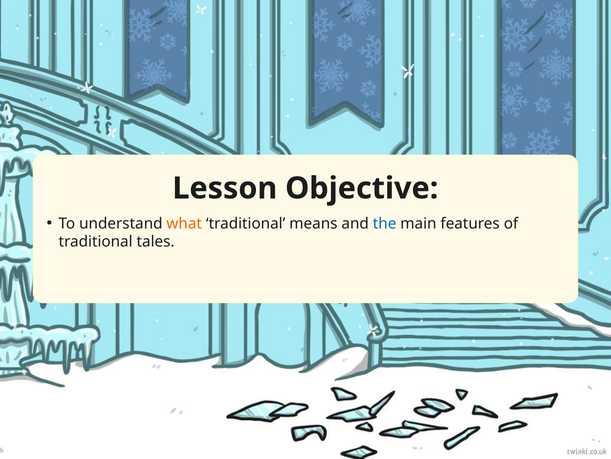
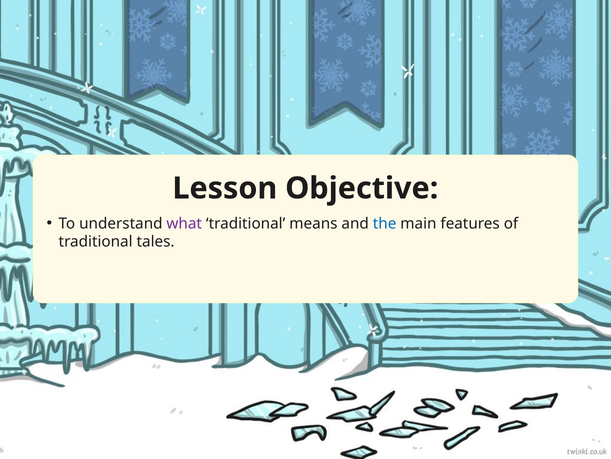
what colour: orange -> purple
